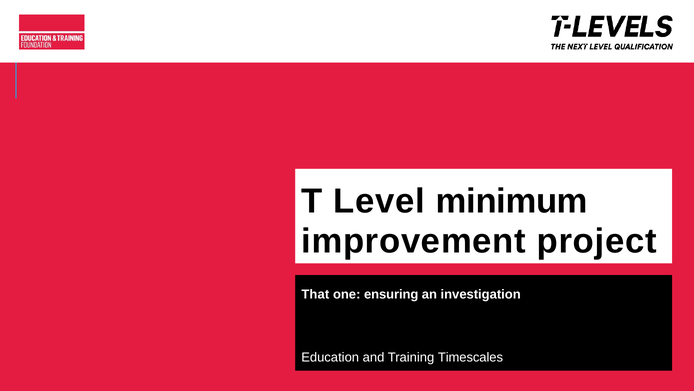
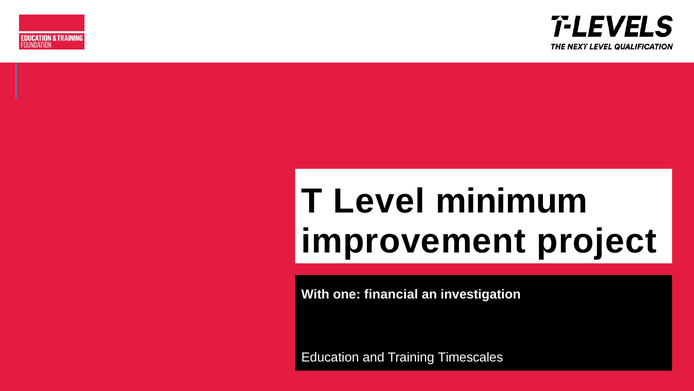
That: That -> With
ensuring: ensuring -> financial
